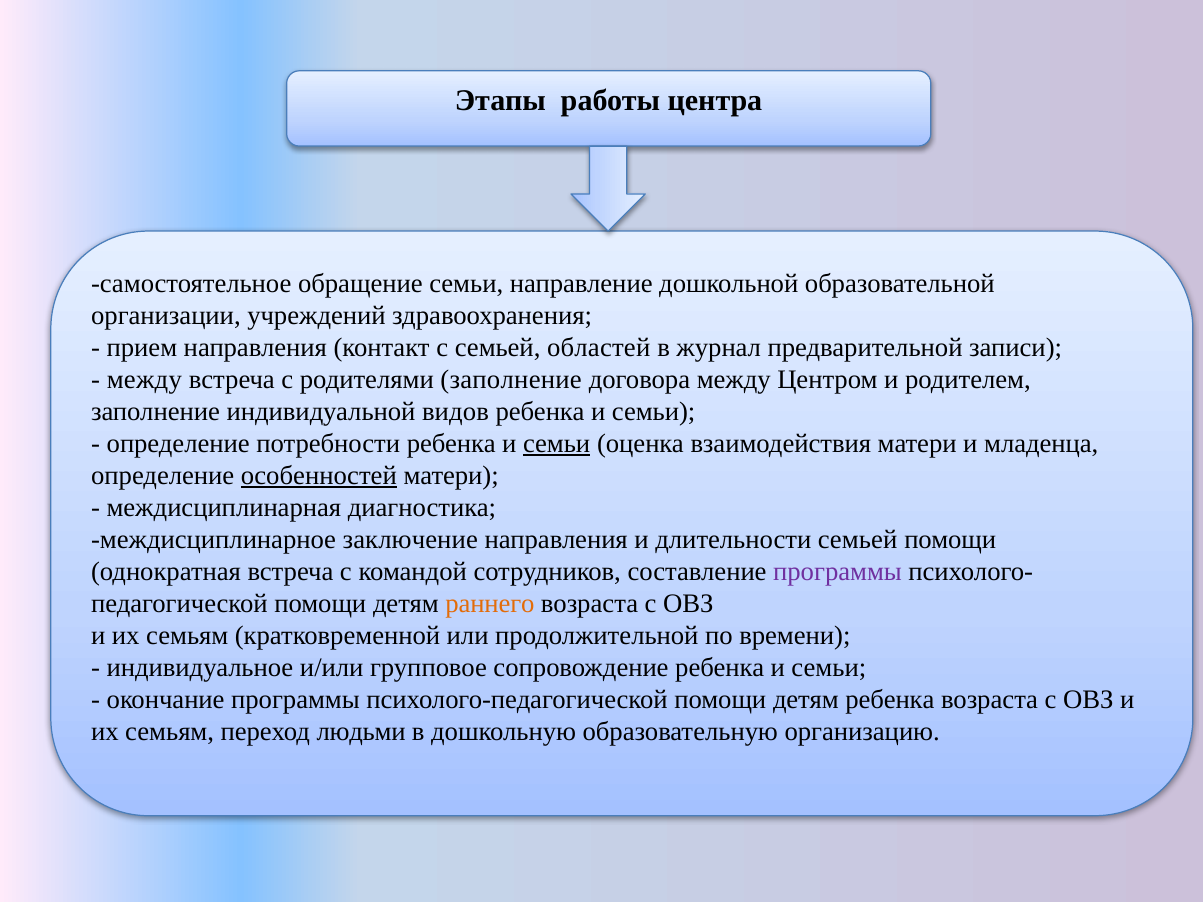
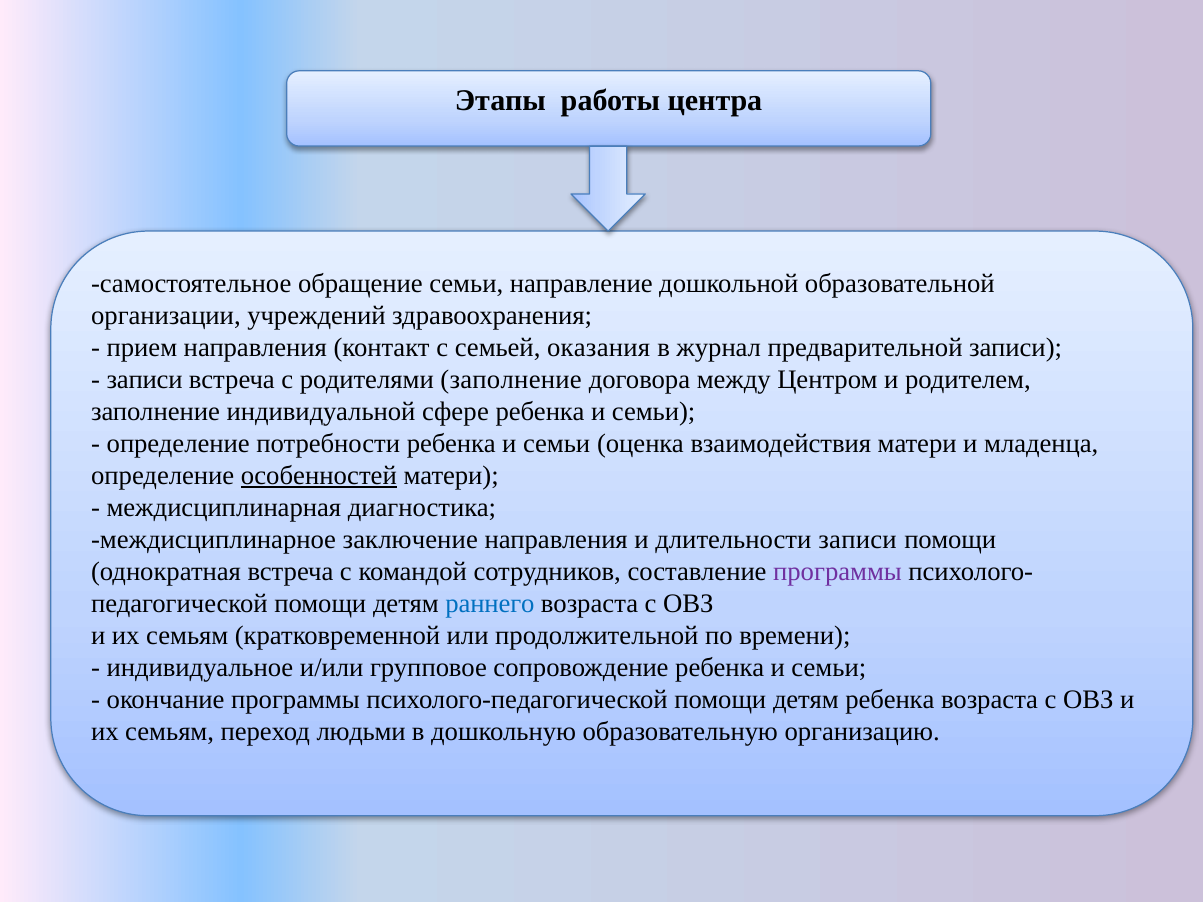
областей: областей -> оказания
между at (144, 380): между -> записи
видов: видов -> сфере
семьи at (557, 444) underline: present -> none
длительности семьей: семьей -> записи
раннего colour: orange -> blue
